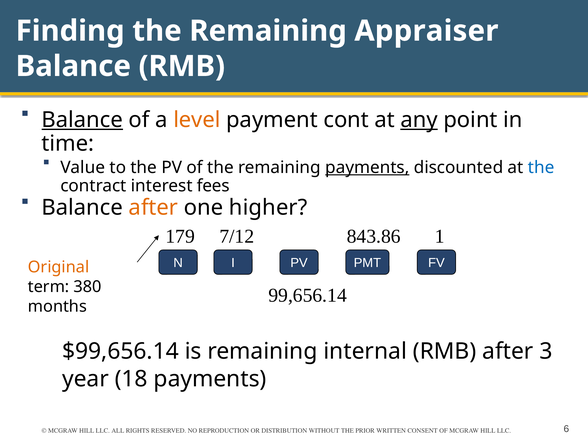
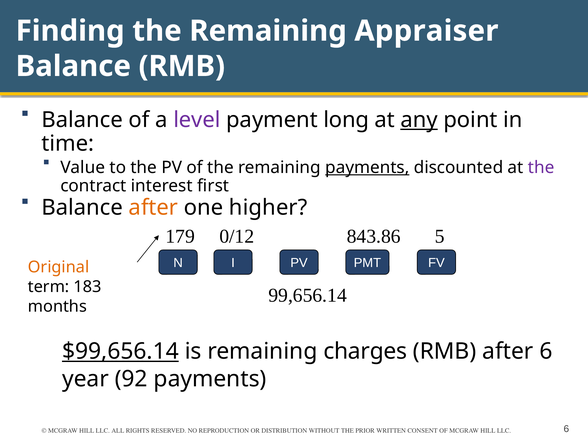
Balance at (82, 120) underline: present -> none
level colour: orange -> purple
cont: cont -> long
the at (541, 167) colour: blue -> purple
fees: fees -> first
7/12: 7/12 -> 0/12
1: 1 -> 5
380: 380 -> 183
$99,656.14 underline: none -> present
internal: internal -> charges
after 3: 3 -> 6
18: 18 -> 92
